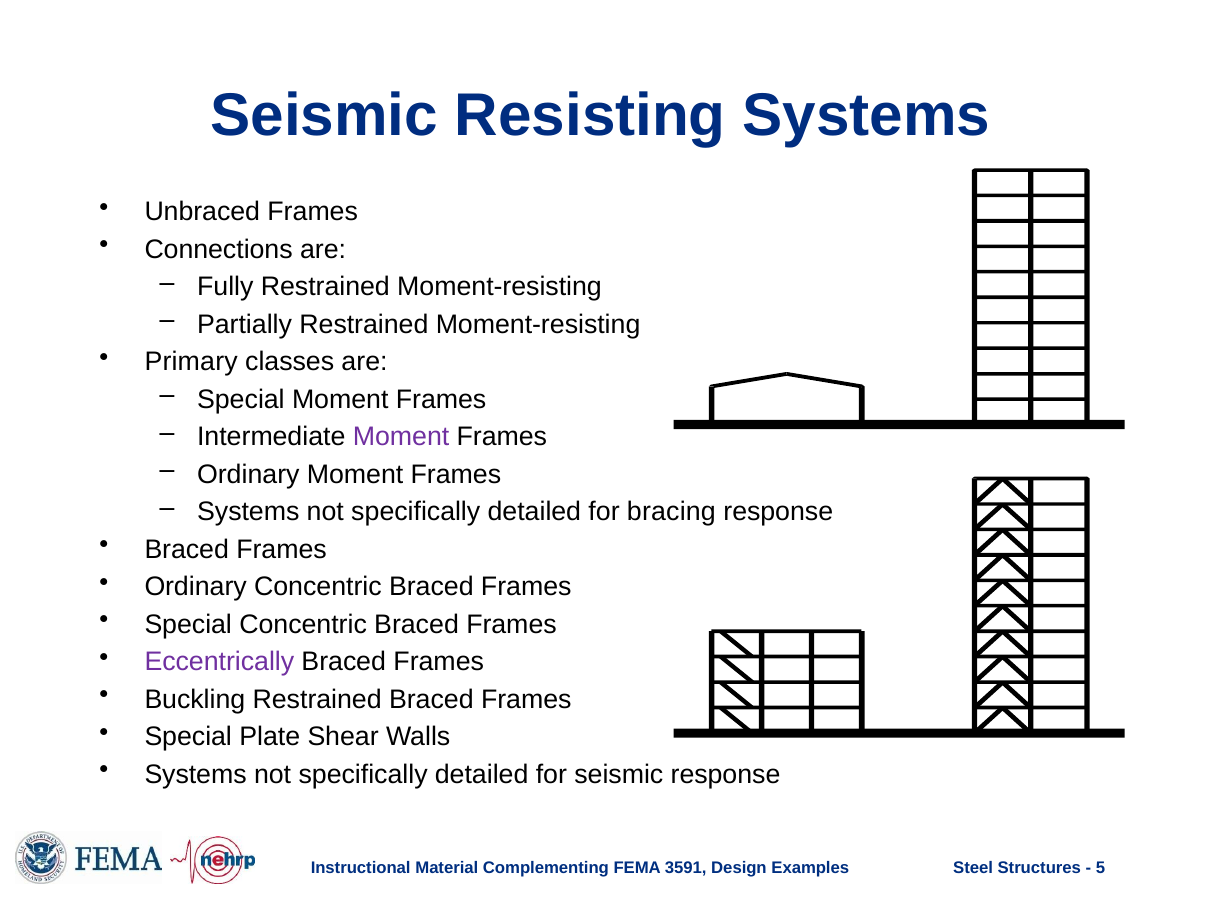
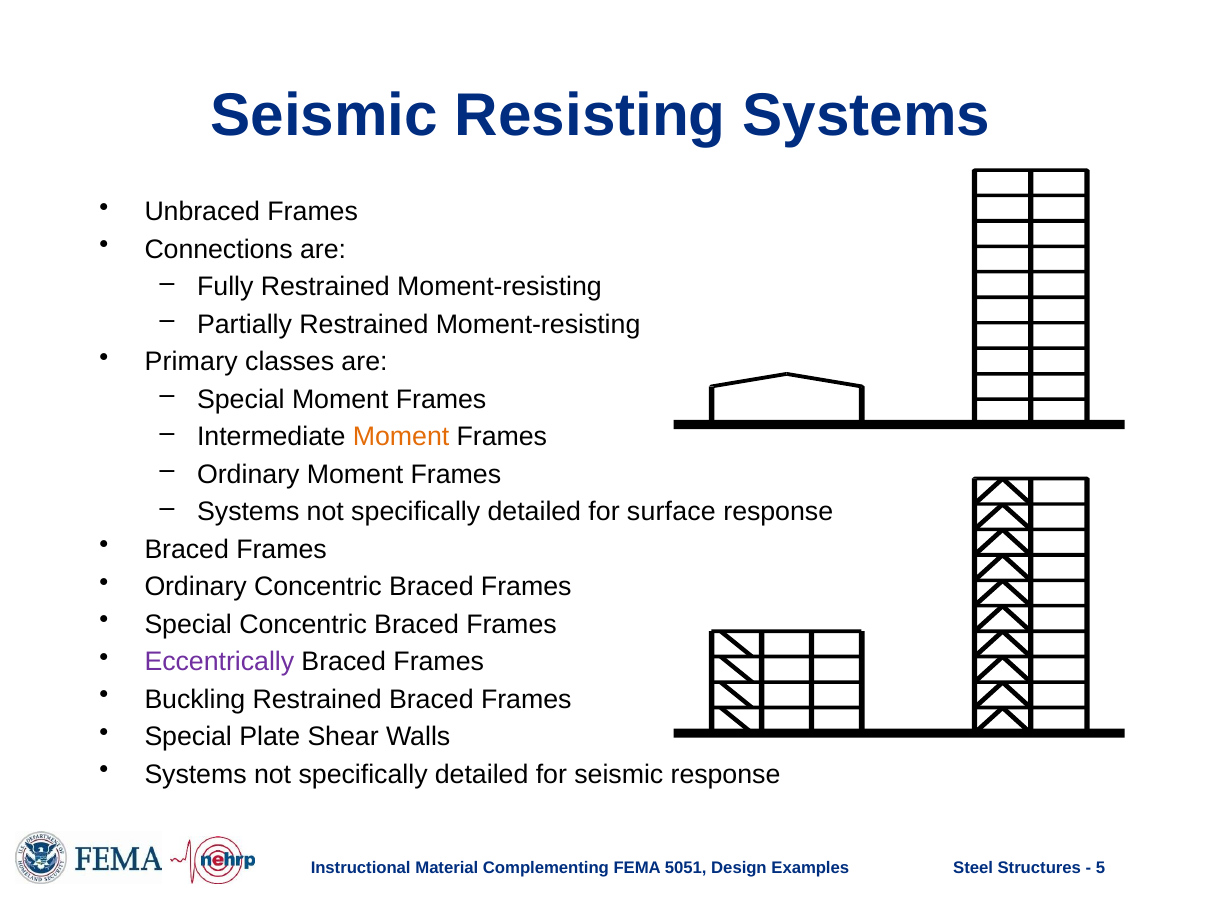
Moment at (401, 437) colour: purple -> orange
bracing: bracing -> surface
3591: 3591 -> 5051
